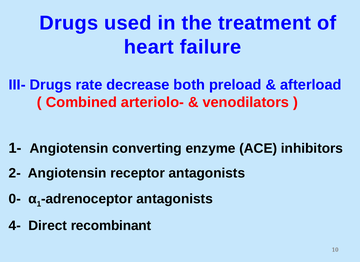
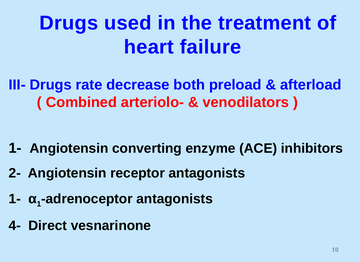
0- at (15, 199): 0- -> 1-
recombinant: recombinant -> vesnarinone
